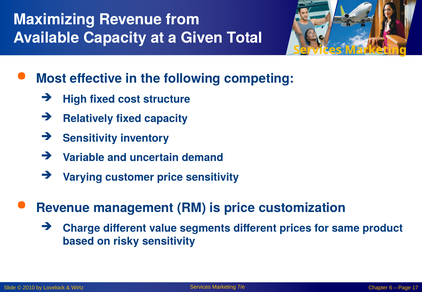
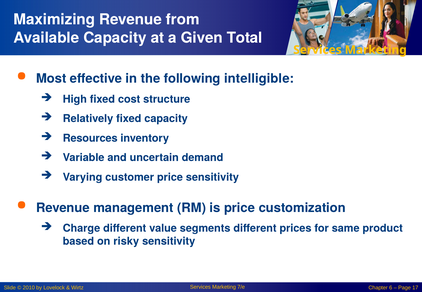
competing: competing -> intelligible
Sensitivity at (90, 138): Sensitivity -> Resources
